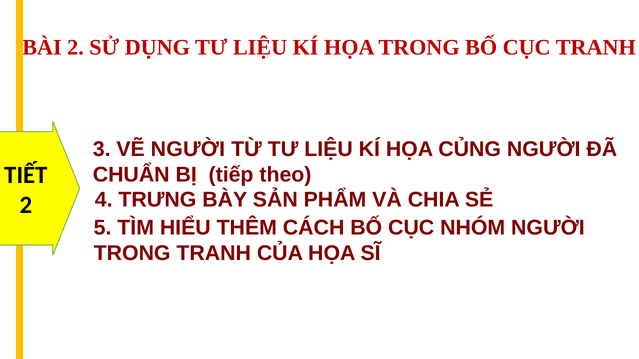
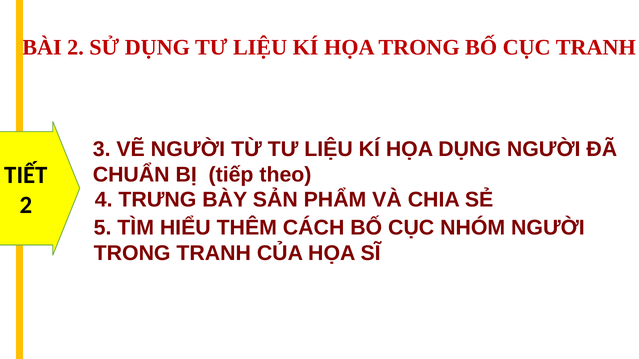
HỌA CỦNG: CỦNG -> DỤNG
